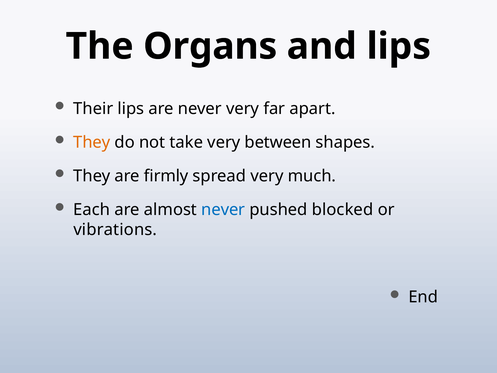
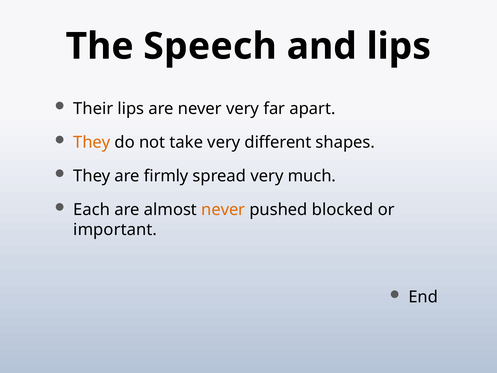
Organs: Organs -> Speech
between: between -> different
never at (223, 210) colour: blue -> orange
vibrations: vibrations -> important
